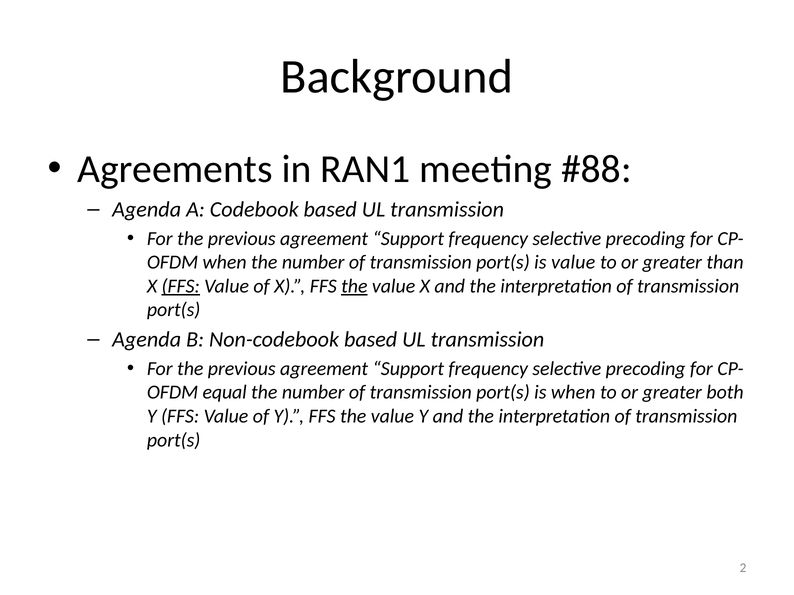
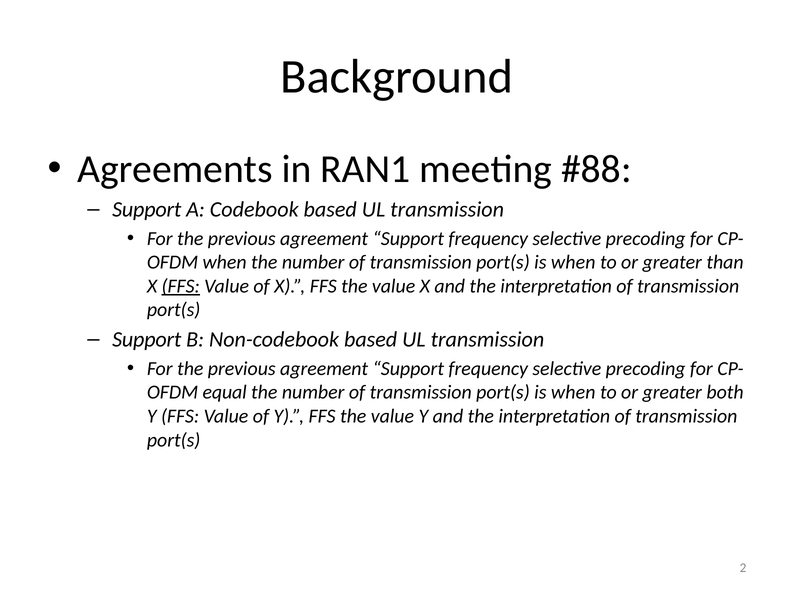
Agenda at (147, 210): Agenda -> Support
value at (573, 263): value -> when
the at (354, 286) underline: present -> none
Agenda at (147, 340): Agenda -> Support
